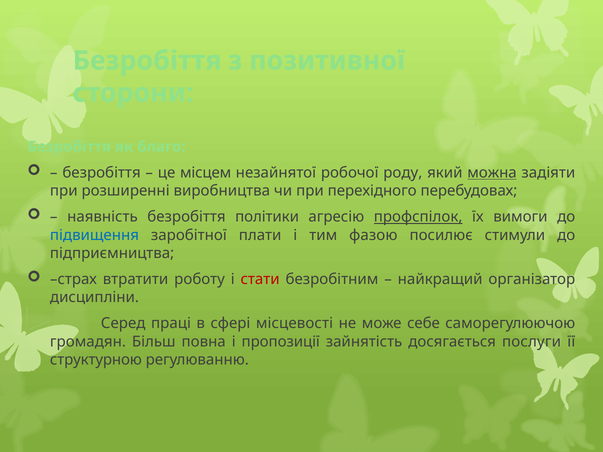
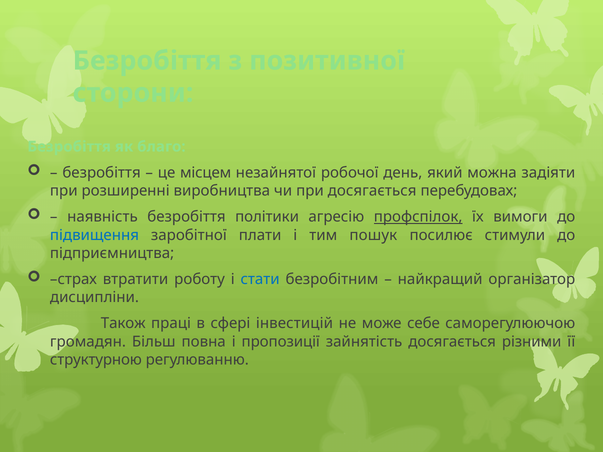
роду: роду -> день
можна underline: present -> none
при перехідного: перехідного -> досягається
фазою: фазою -> пошук
стати colour: red -> blue
Серед: Серед -> Також
місцевості: місцевості -> інвестицій
послуги: послуги -> різними
